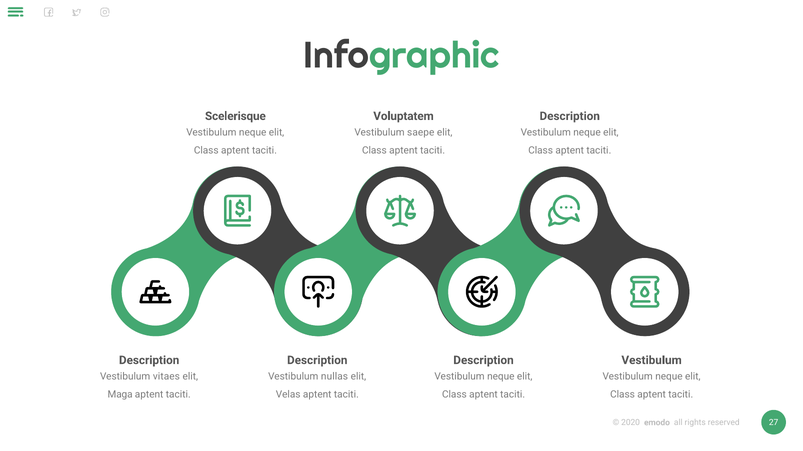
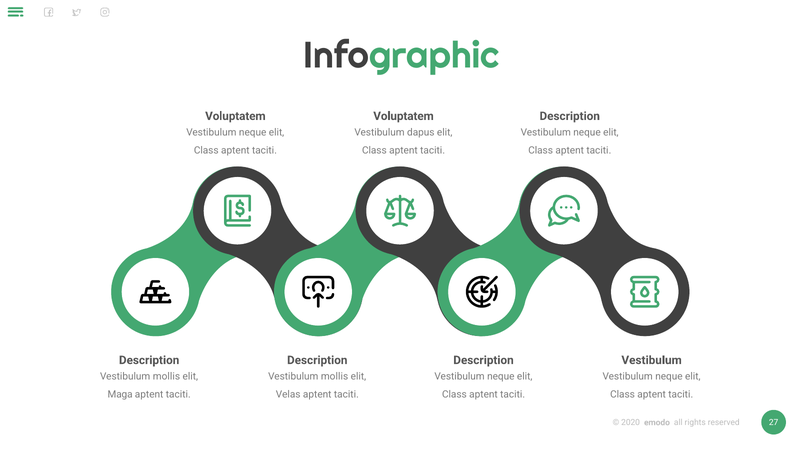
Scelerisque at (235, 116): Scelerisque -> Voluptatem
saepe: saepe -> dapus
vitaes at (166, 377): vitaes -> mollis
nullas at (335, 377): nullas -> mollis
